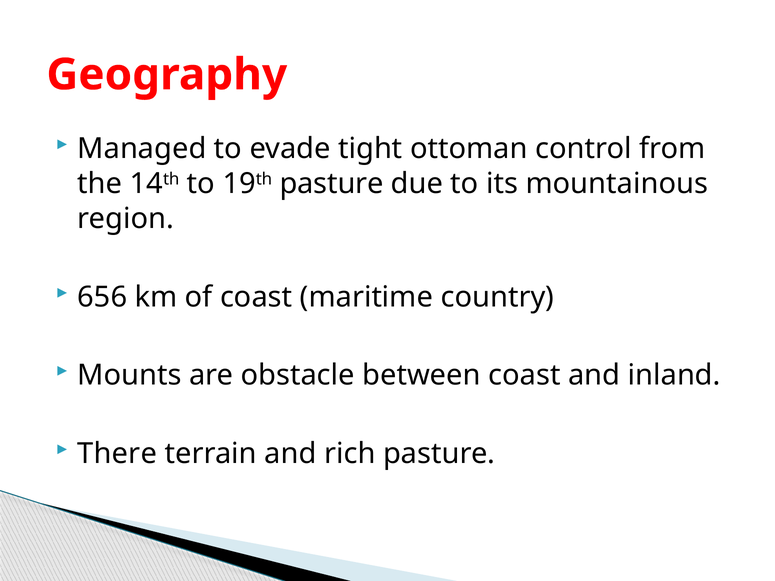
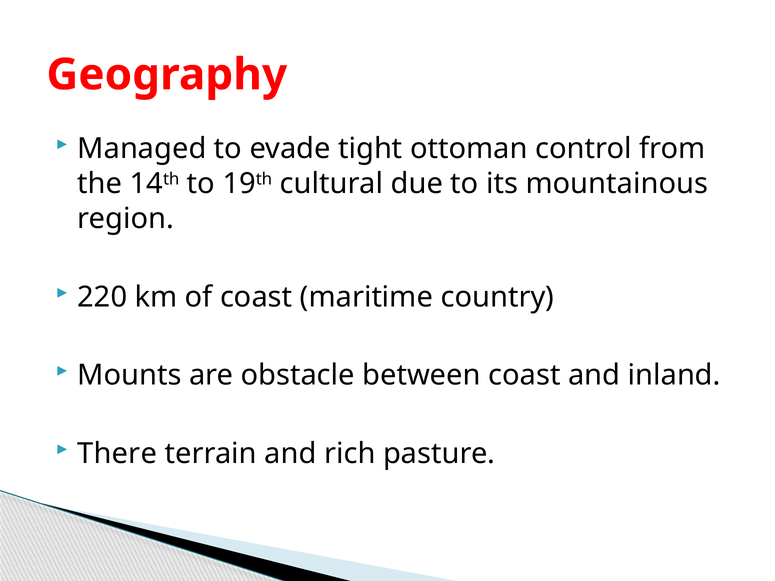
19th pasture: pasture -> cultural
656: 656 -> 220
